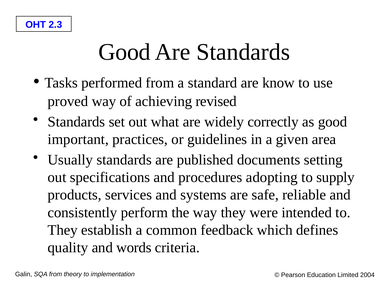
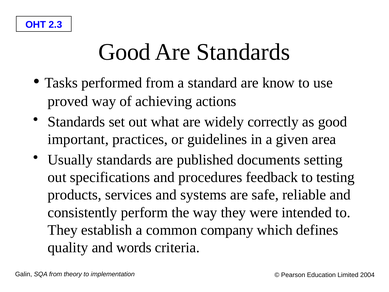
revised: revised -> actions
adopting: adopting -> feedback
supply: supply -> testing
feedback: feedback -> company
